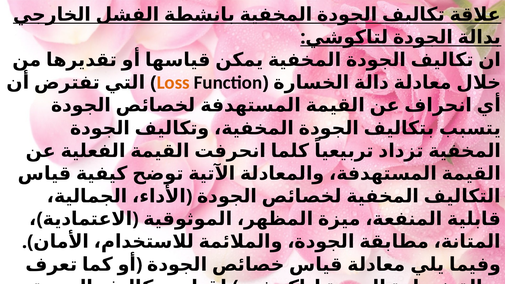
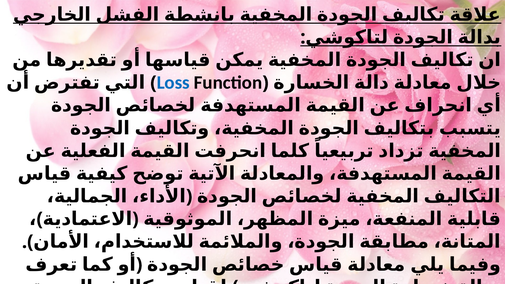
Loss colour: orange -> blue
